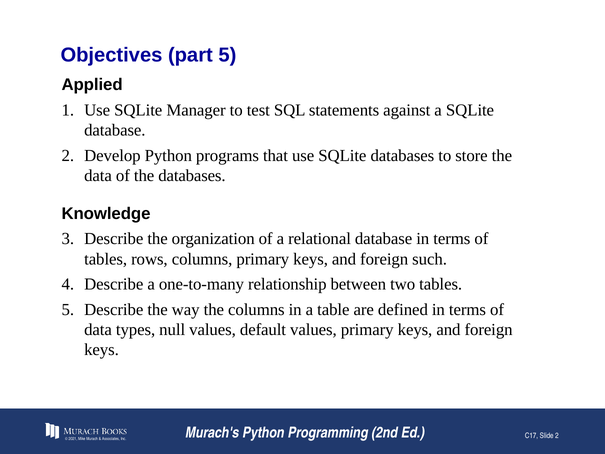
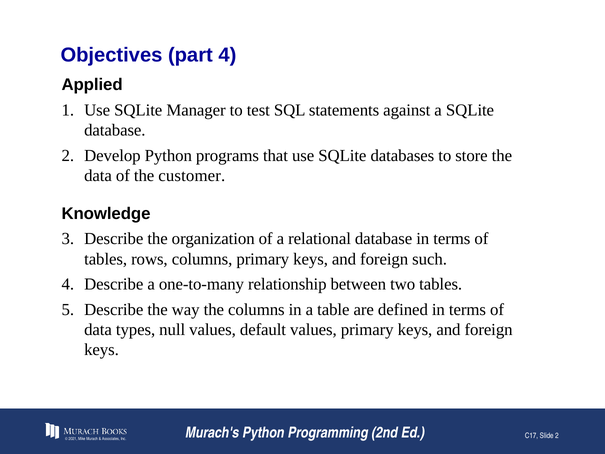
part 5: 5 -> 4
the databases: databases -> customer
